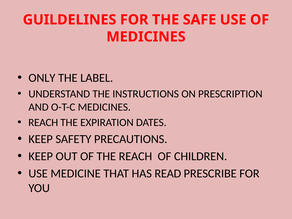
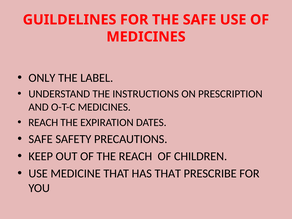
KEEP at (41, 139): KEEP -> SAFE
HAS READ: READ -> THAT
